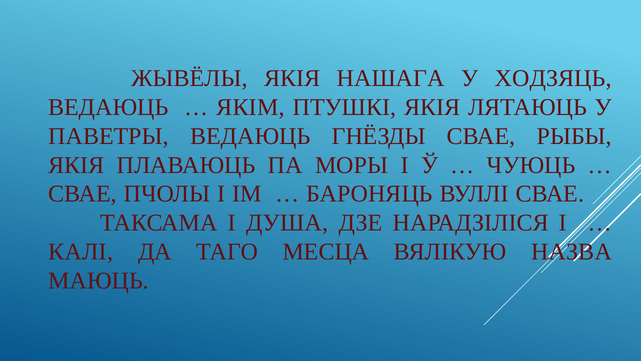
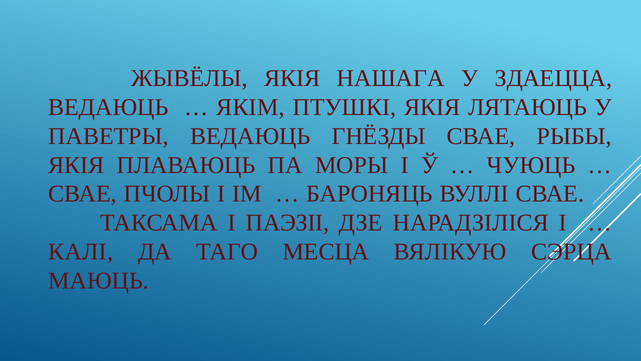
ХОДЗЯЦЬ: ХОДЗЯЦЬ -> ЗДАЕЦЦА
ДУША: ДУША -> ПАЭЗІІ
НАЗВА: НАЗВА -> СЭРЦА
